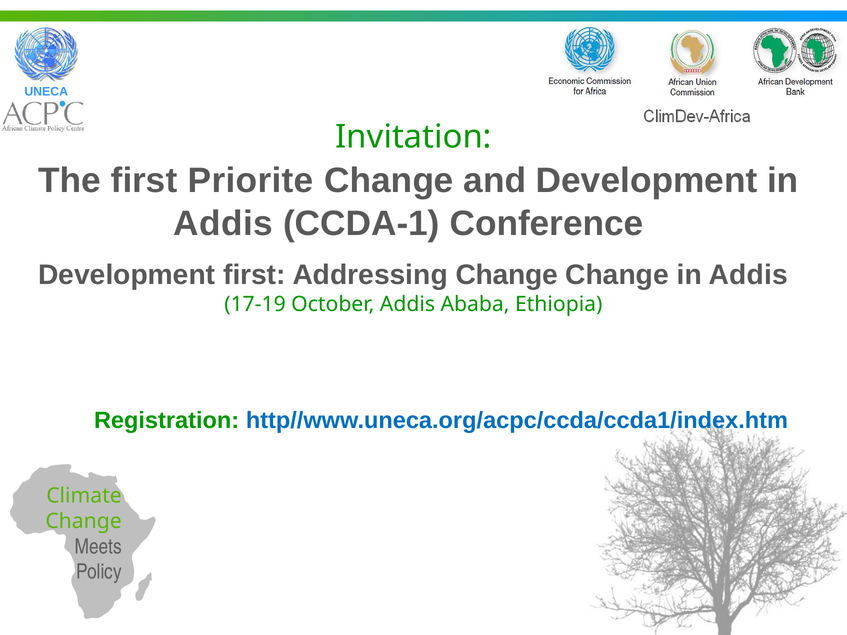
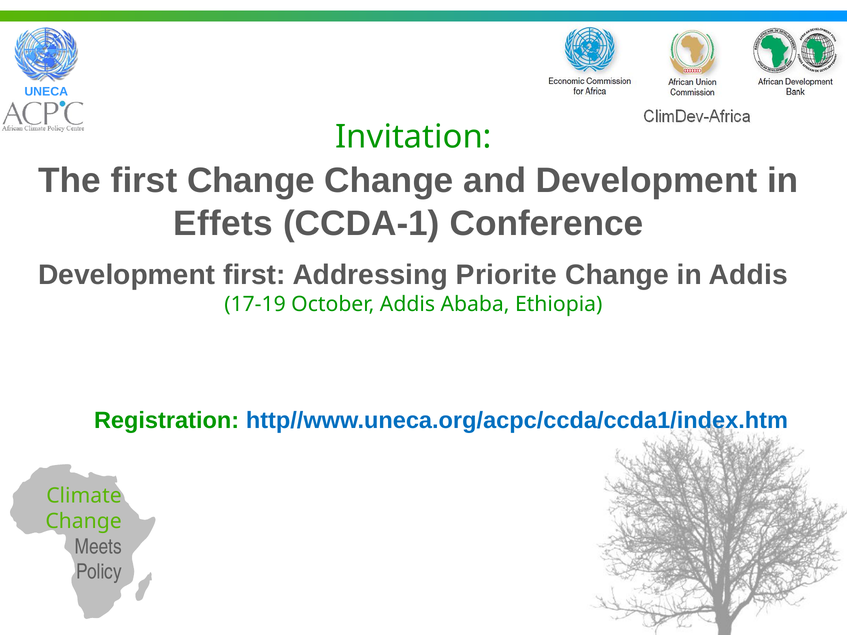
first Priorite: Priorite -> Change
Addis at (223, 223): Addis -> Effets
Addressing Change: Change -> Priorite
